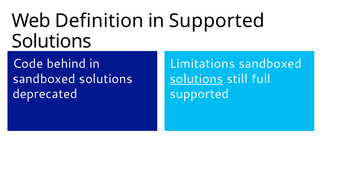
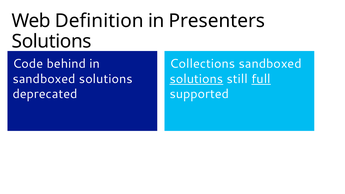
in Supported: Supported -> Presenters
Limitations: Limitations -> Collections
full underline: none -> present
